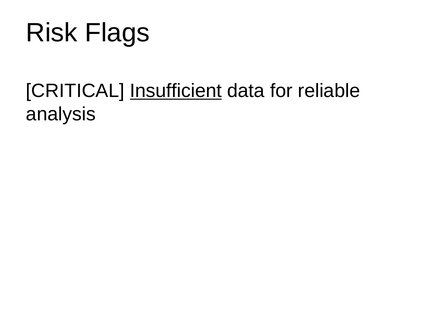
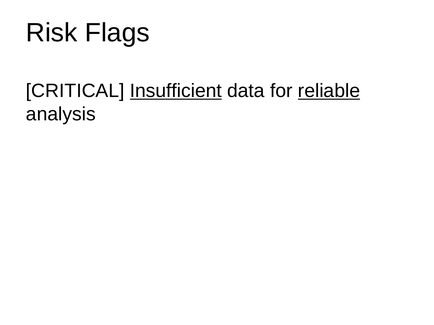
reliable underline: none -> present
